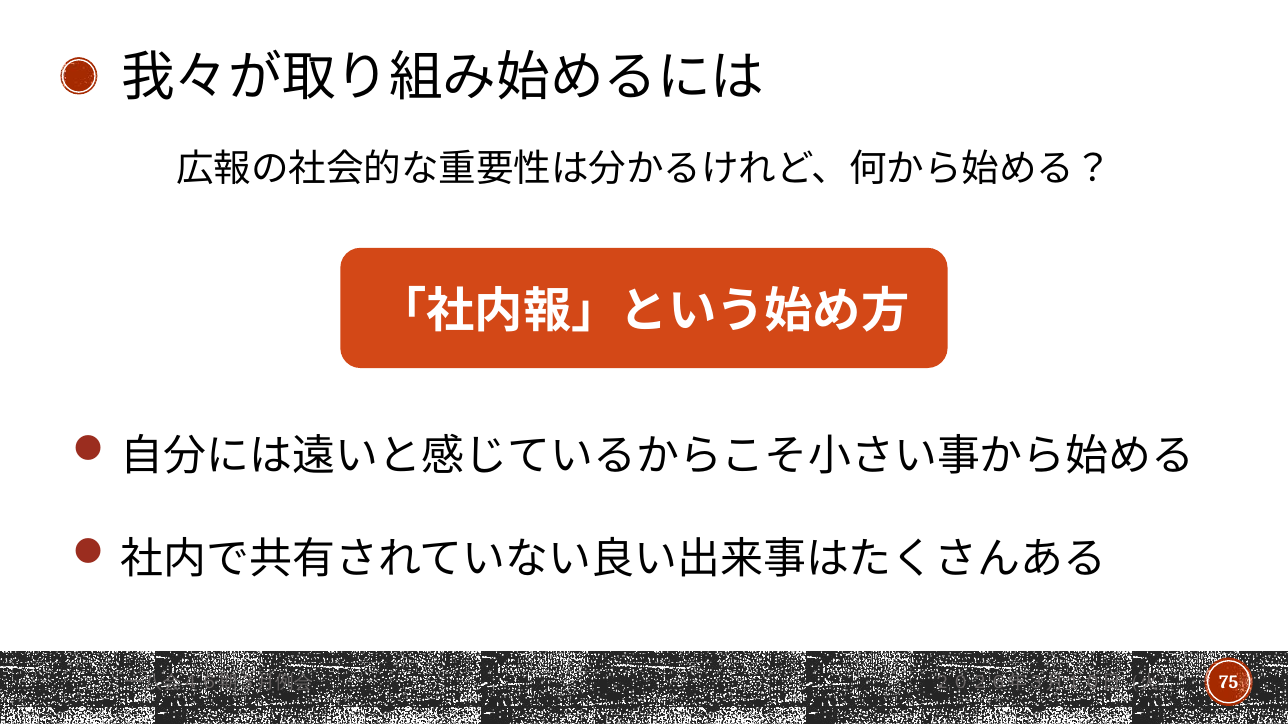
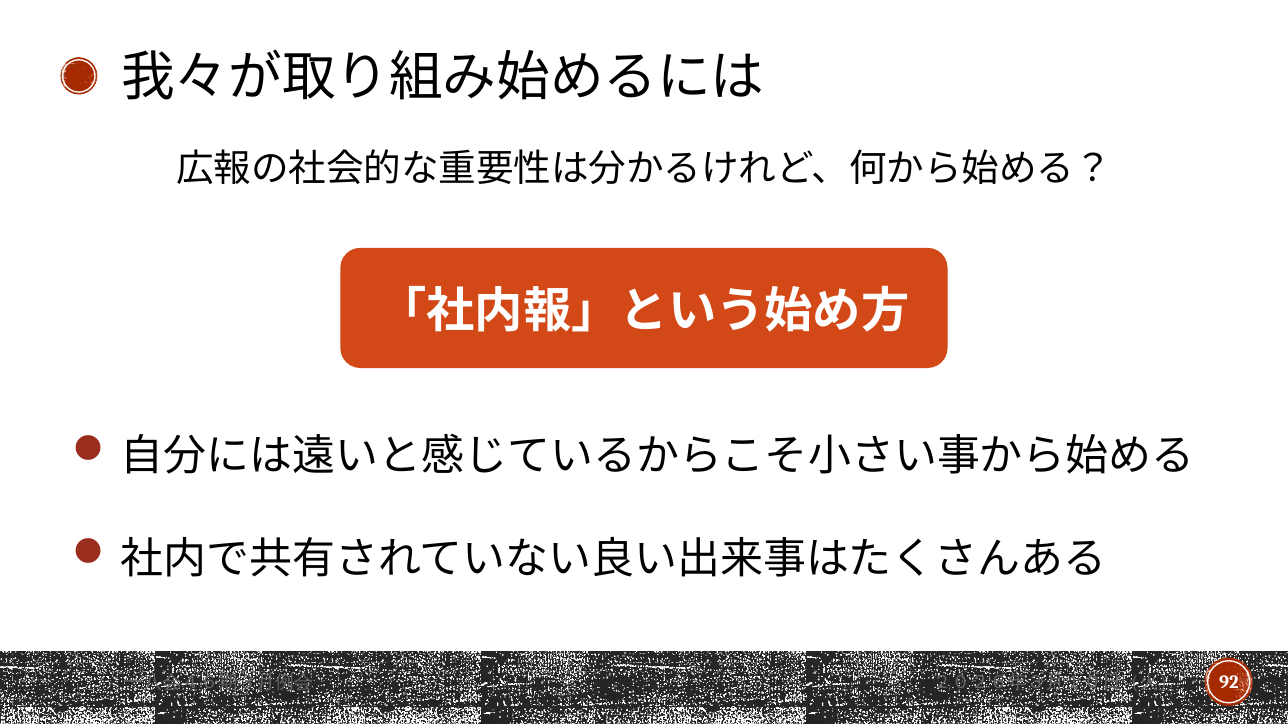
75: 75 -> 92
